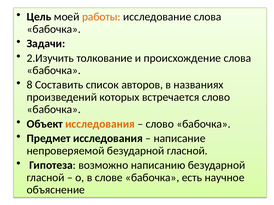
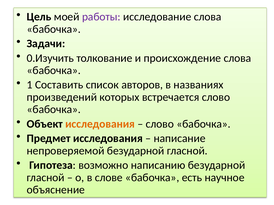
работы colour: orange -> purple
2.Изучить: 2.Изучить -> 0.Изучить
8: 8 -> 1
